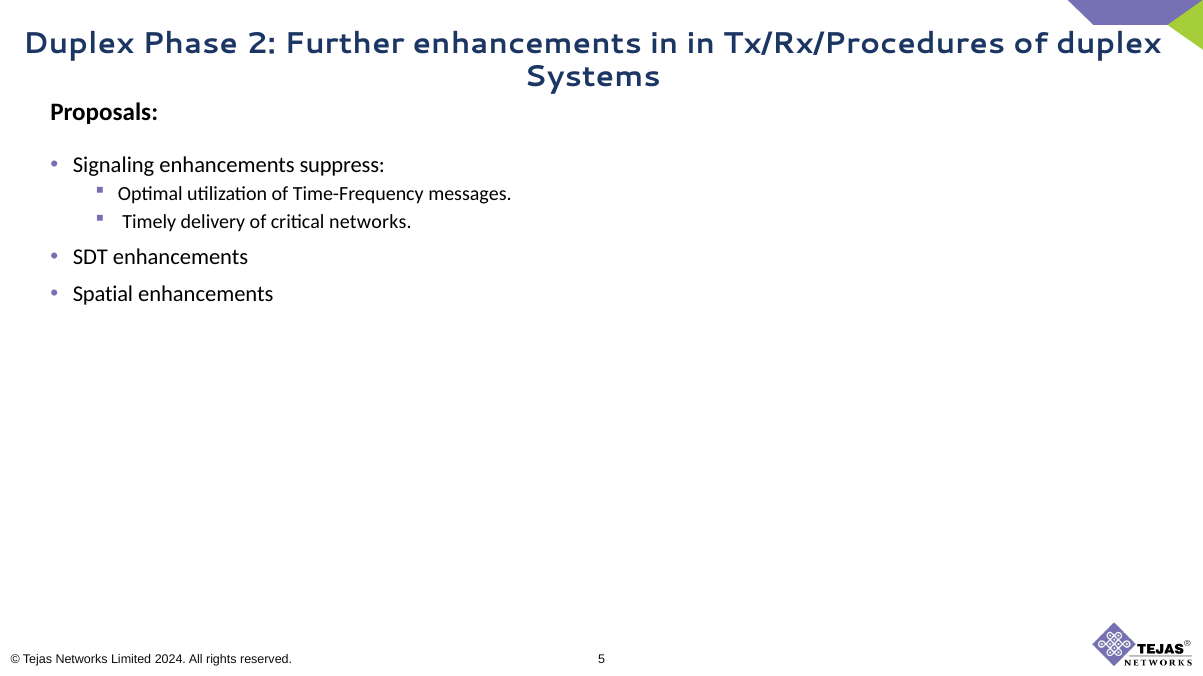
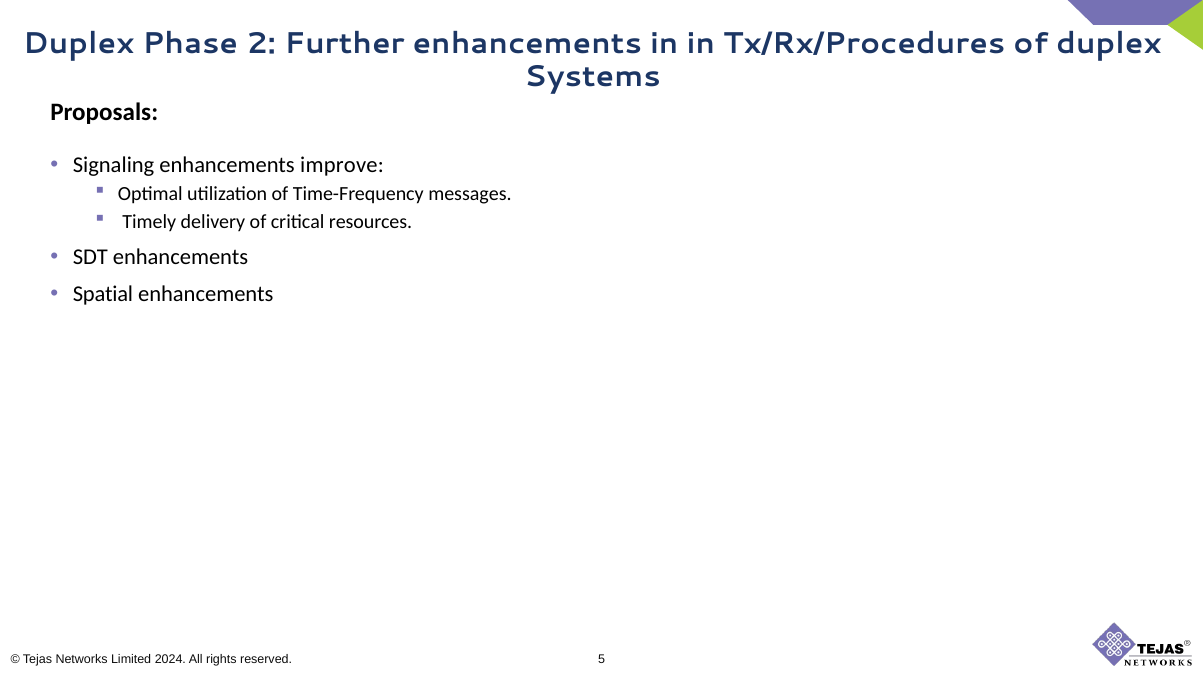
suppress: suppress -> improve
critical networks: networks -> resources
